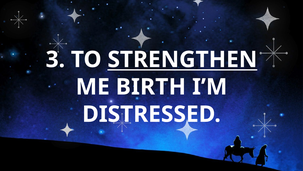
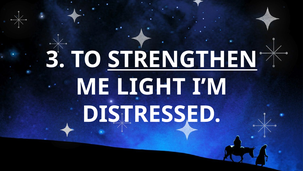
BIRTH: BIRTH -> LIGHT
